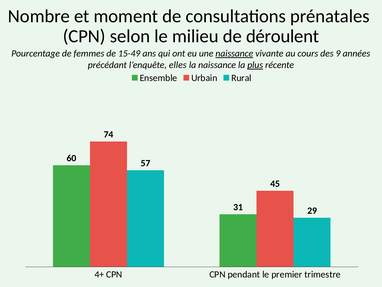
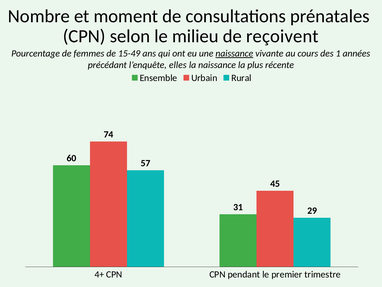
déroulent: déroulent -> reçoivent
9: 9 -> 1
plus underline: present -> none
